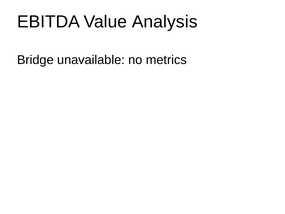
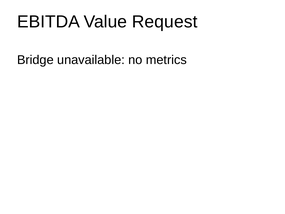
Analysis: Analysis -> Request
